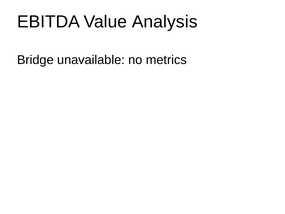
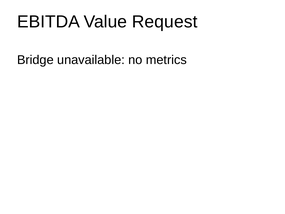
Analysis: Analysis -> Request
